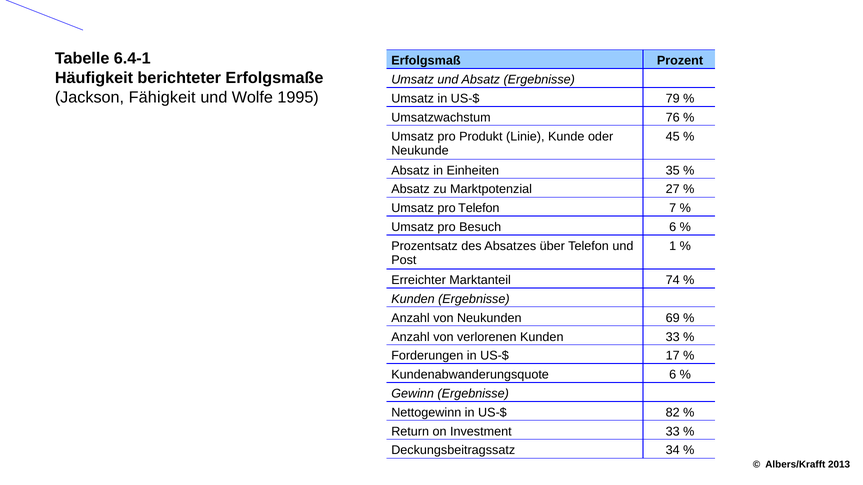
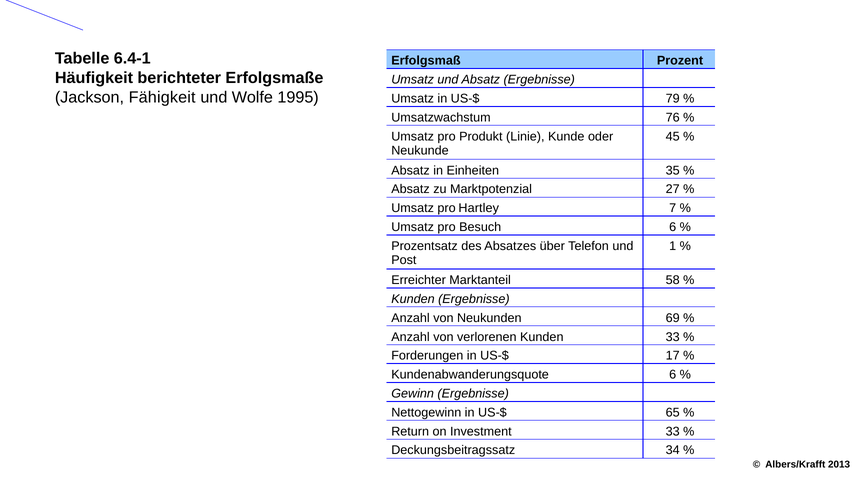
pro Telefon: Telefon -> Hartley
74: 74 -> 58
82: 82 -> 65
